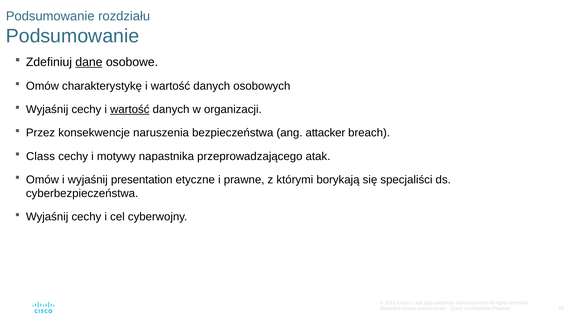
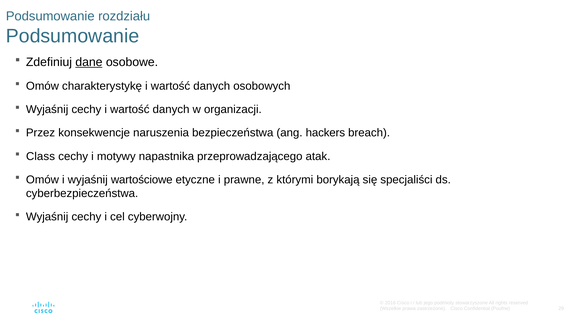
wartość at (130, 110) underline: present -> none
attacker: attacker -> hackers
presentation: presentation -> wartościowe
